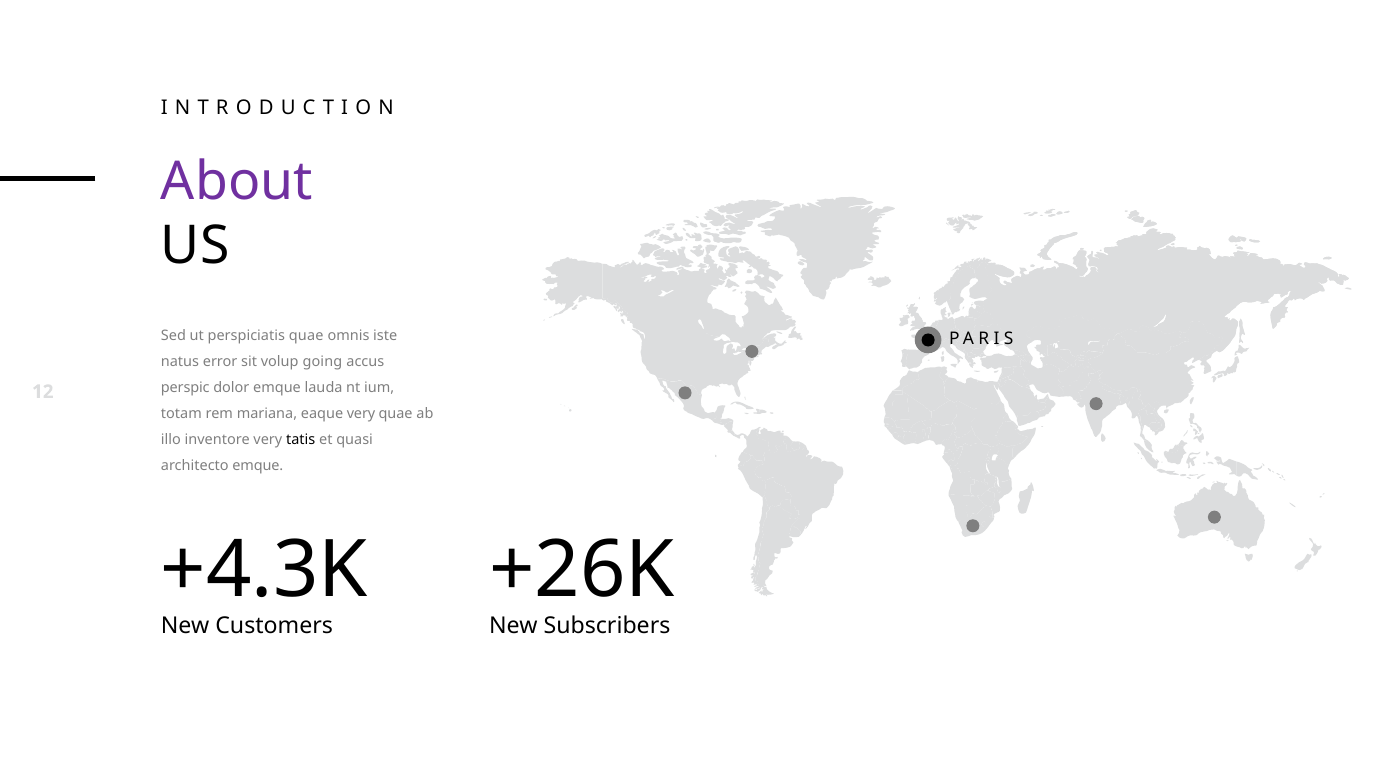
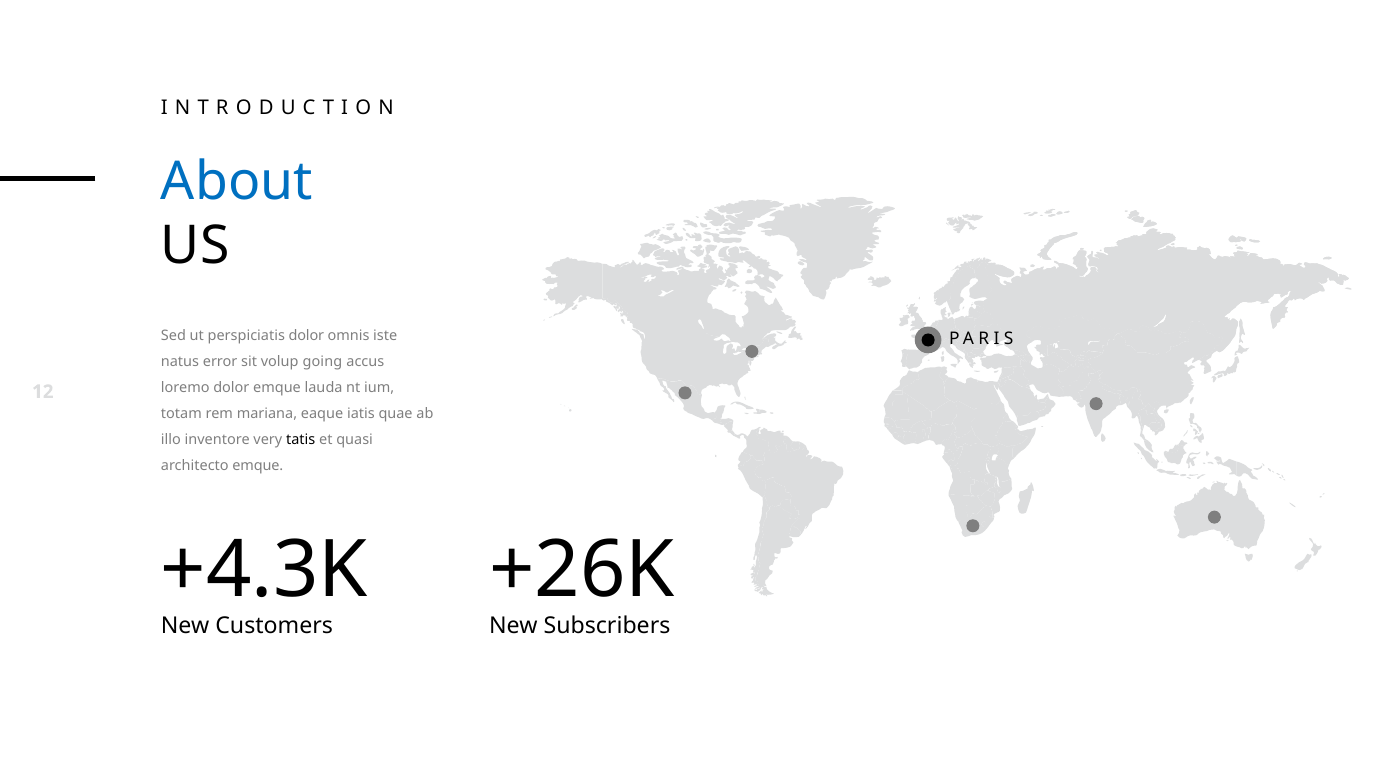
About colour: purple -> blue
perspiciatis quae: quae -> dolor
perspic: perspic -> loremo
eaque very: very -> iatis
